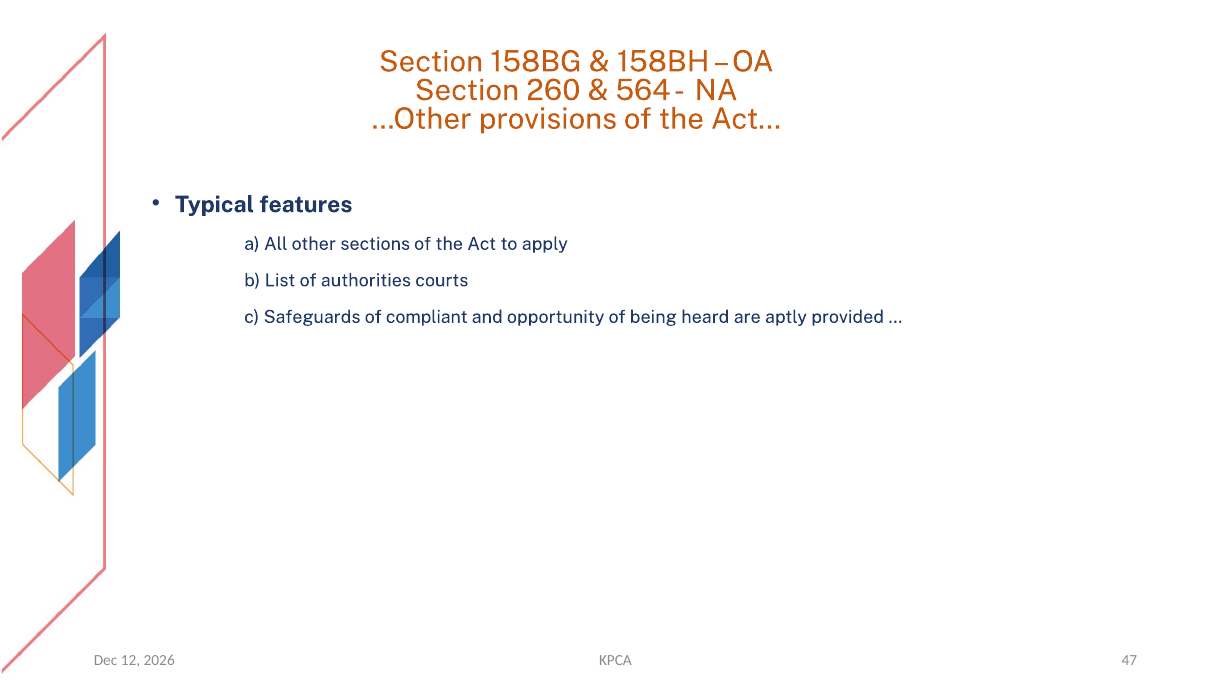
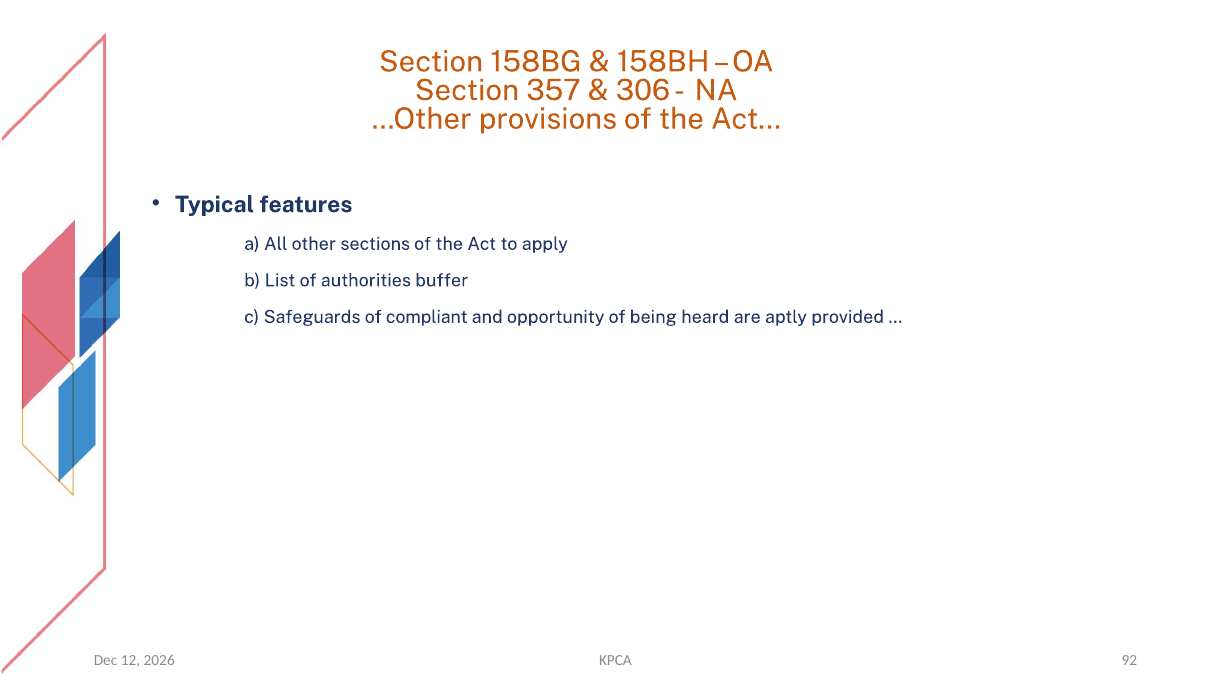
260: 260 -> 357
564: 564 -> 306
courts: courts -> buffer
47: 47 -> 92
